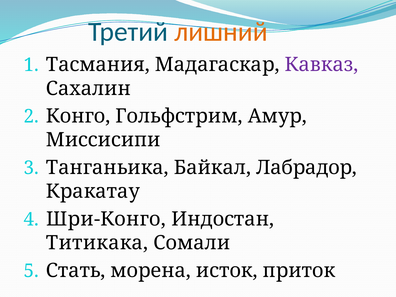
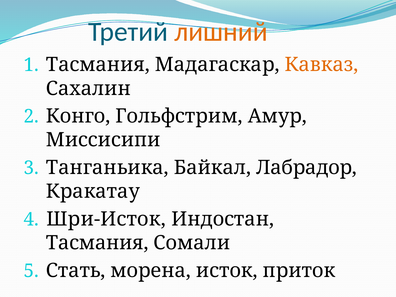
Кавказ colour: purple -> orange
Шри-Конго: Шри-Конго -> Шри-Исток
Титикака at (97, 243): Титикака -> Тасмания
